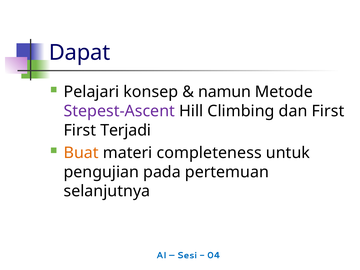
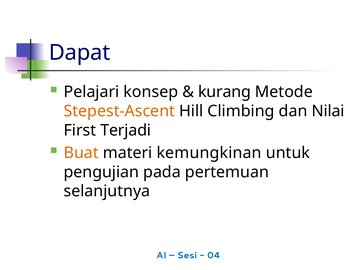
namun: namun -> kurang
Stepest-Ascent colour: purple -> orange
dan First: First -> Nilai
completeness: completeness -> kemungkinan
